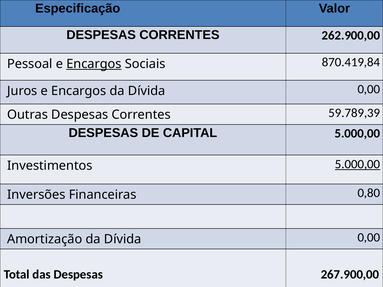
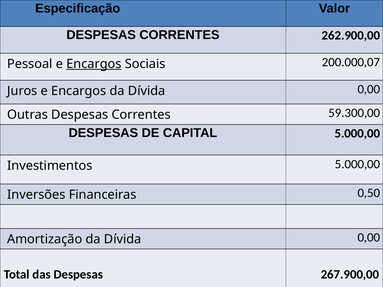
870.419,84: 870.419,84 -> 200.000,07
59.789,39: 59.789,39 -> 59.300,00
5.000,00 at (358, 164) underline: present -> none
0,80: 0,80 -> 0,50
